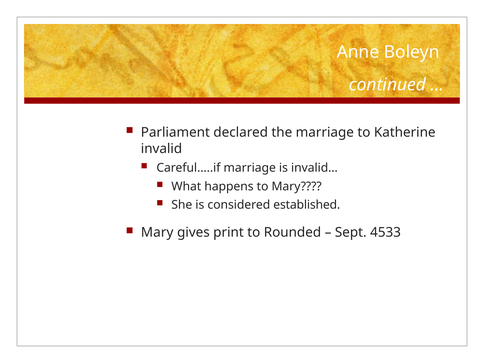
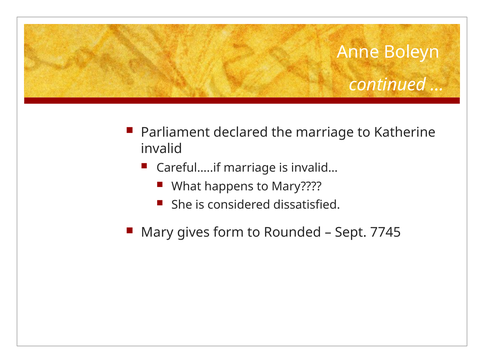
established: established -> dissatisfied
print: print -> form
4533: 4533 -> 7745
